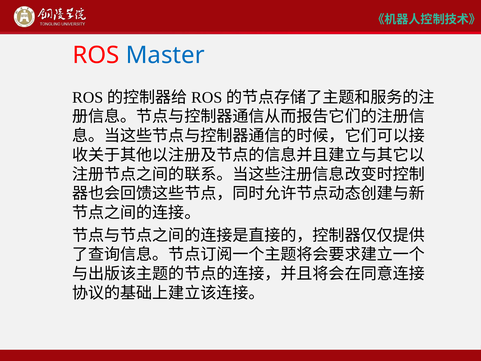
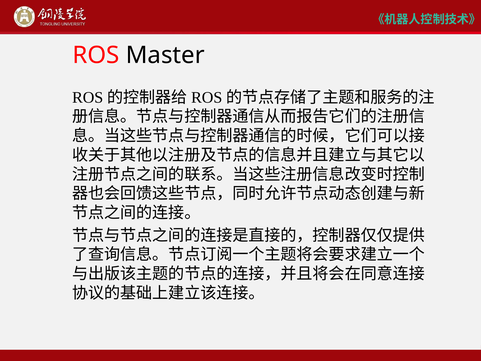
Master colour: blue -> black
